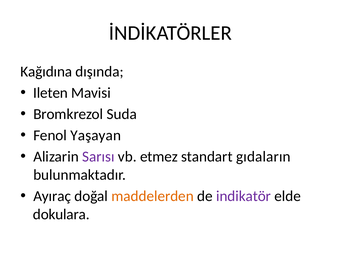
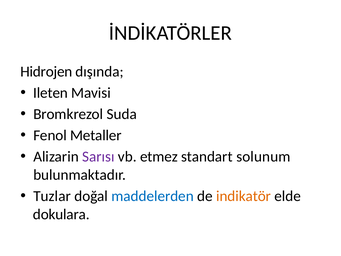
Kağıdına: Kağıdına -> Hidrojen
Yaşayan: Yaşayan -> Metaller
gıdaların: gıdaların -> solunum
Ayıraç: Ayıraç -> Tuzlar
maddelerden colour: orange -> blue
indikatör colour: purple -> orange
